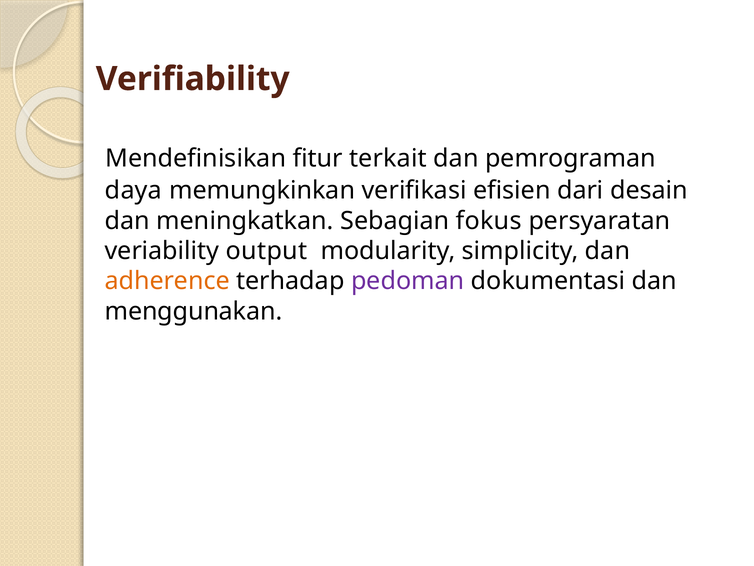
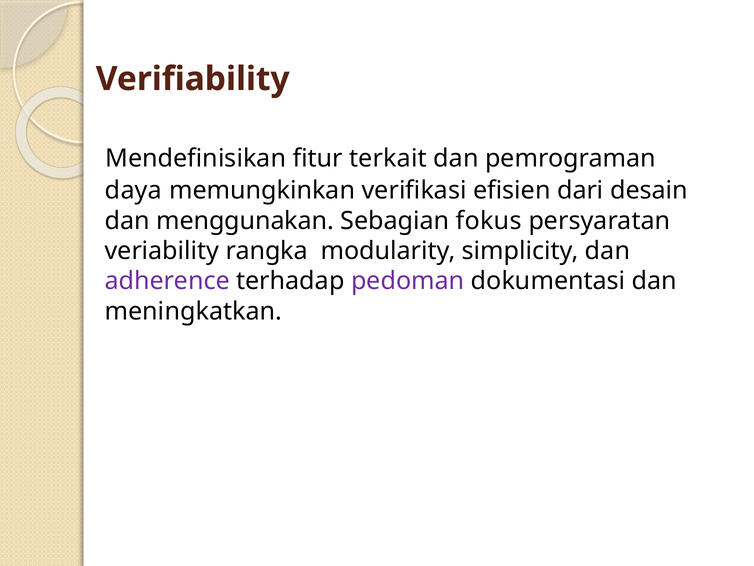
meningkatkan: meningkatkan -> menggunakan
output: output -> rangka
adherence colour: orange -> purple
menggunakan: menggunakan -> meningkatkan
